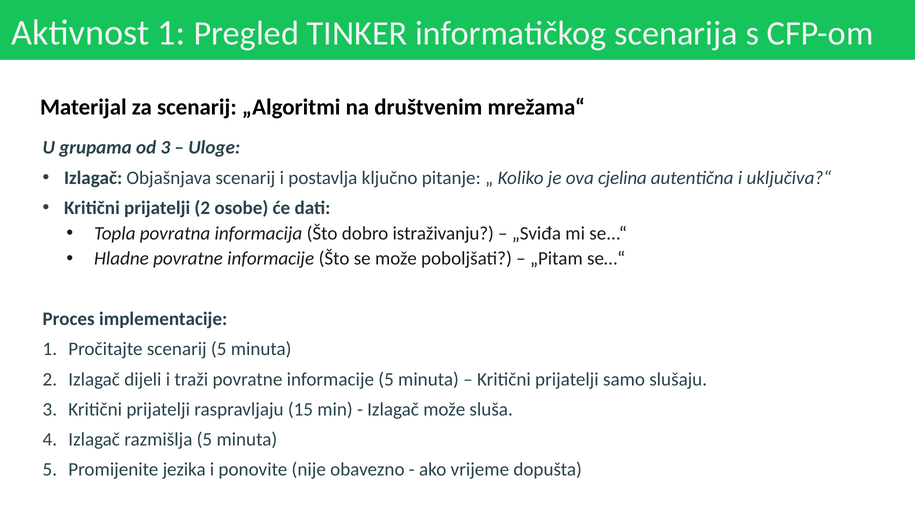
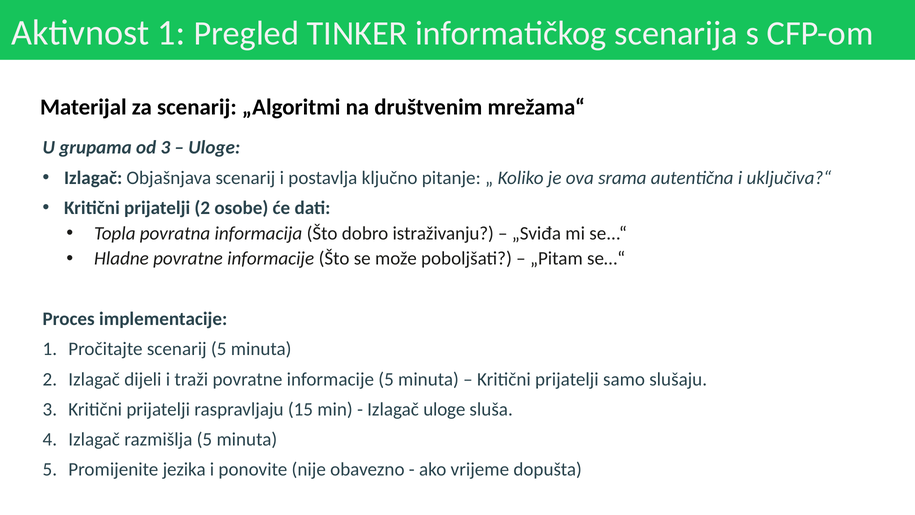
cjelina: cjelina -> srama
Izlagač može: može -> uloge
